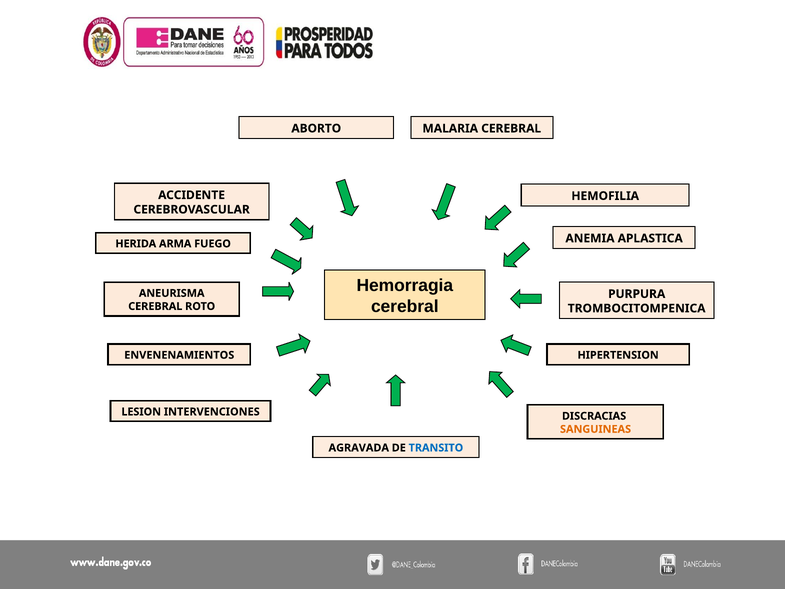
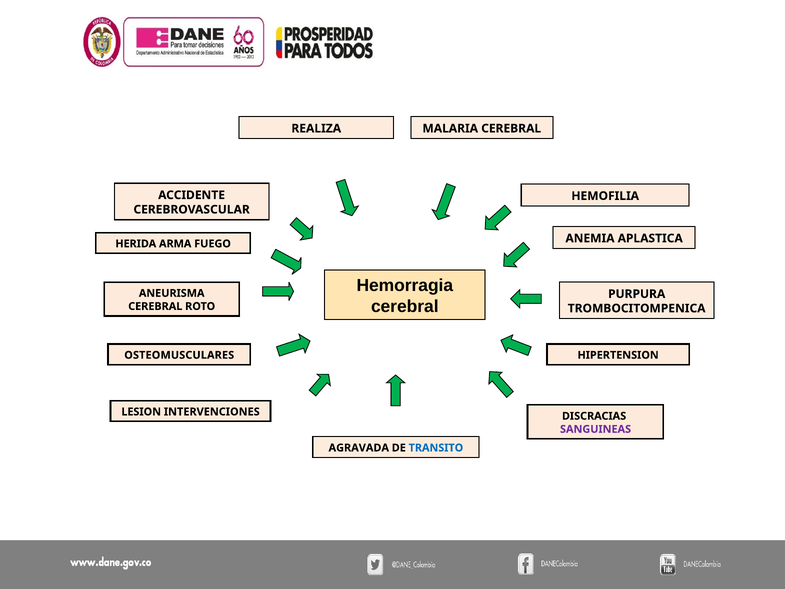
ABORTO: ABORTO -> REALIZA
ENVENENAMIENTOS: ENVENENAMIENTOS -> OSTEOMUSCULARES
SANGUINEAS colour: orange -> purple
